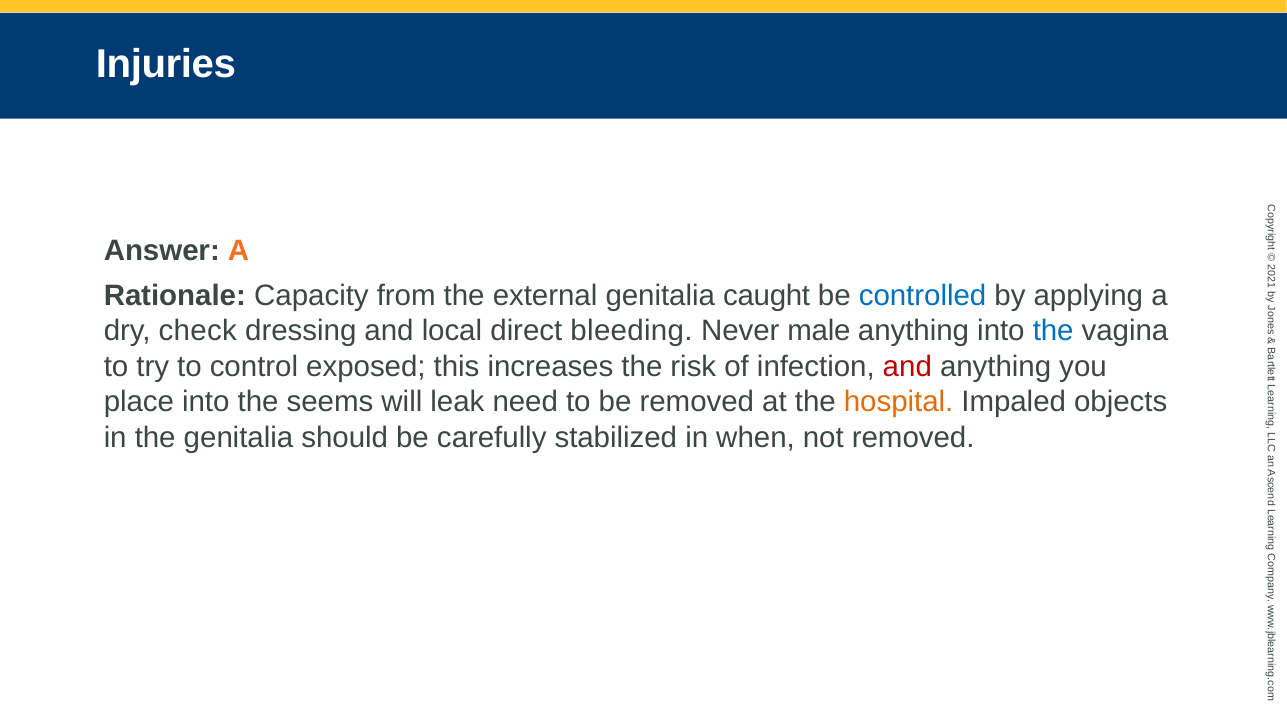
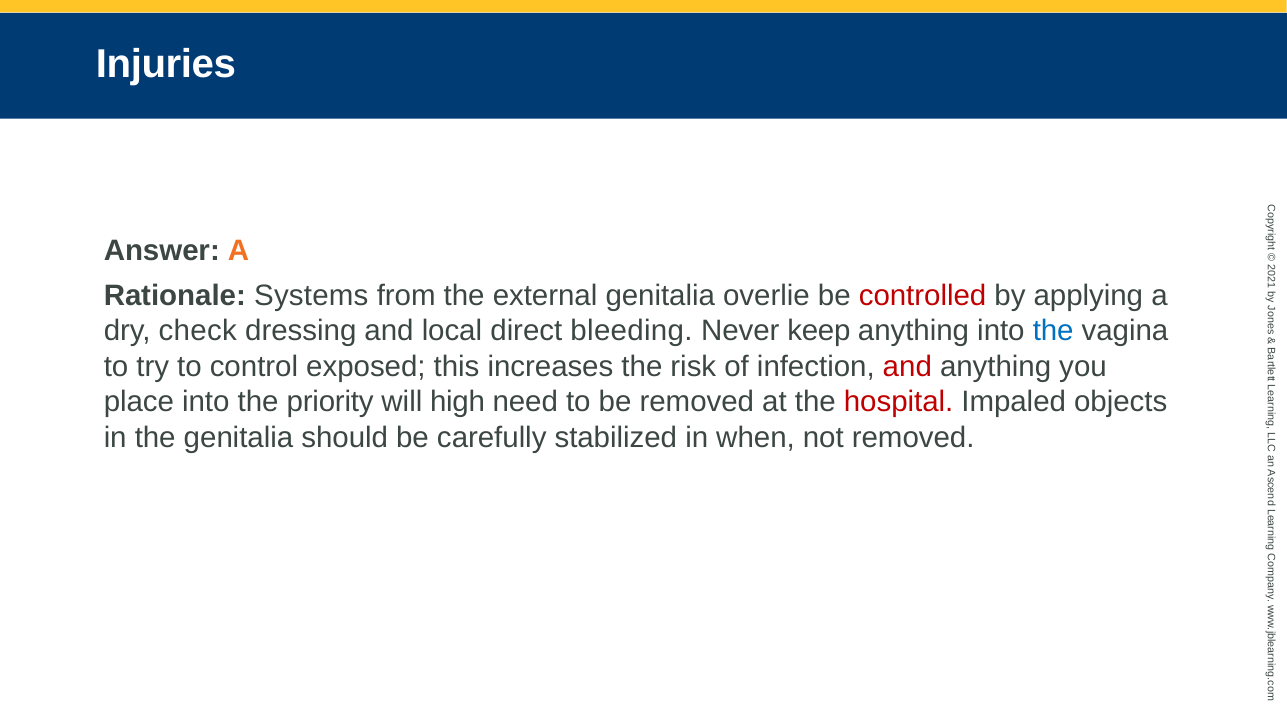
Capacity: Capacity -> Systems
caught: caught -> overlie
controlled colour: blue -> red
male: male -> keep
seems: seems -> priority
leak: leak -> high
hospital colour: orange -> red
